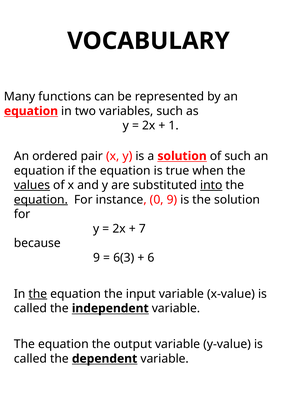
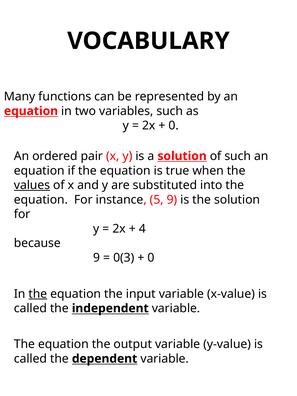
1 at (174, 126): 1 -> 0
into underline: present -> none
equation at (41, 200) underline: present -> none
0: 0 -> 5
7: 7 -> 4
6(3: 6(3 -> 0(3
6 at (151, 258): 6 -> 0
